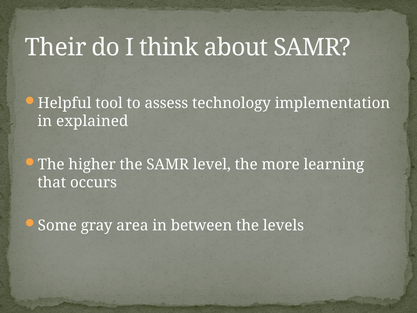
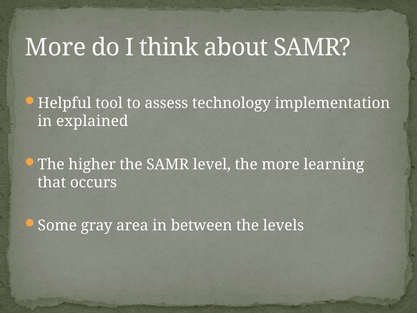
Their at (56, 48): Their -> More
